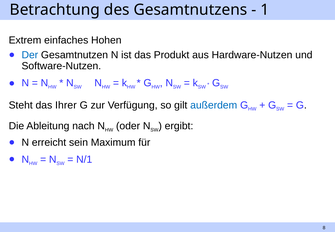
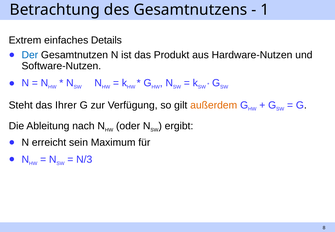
Hohen: Hohen -> Details
außerdem colour: blue -> orange
N/1: N/1 -> N/3
